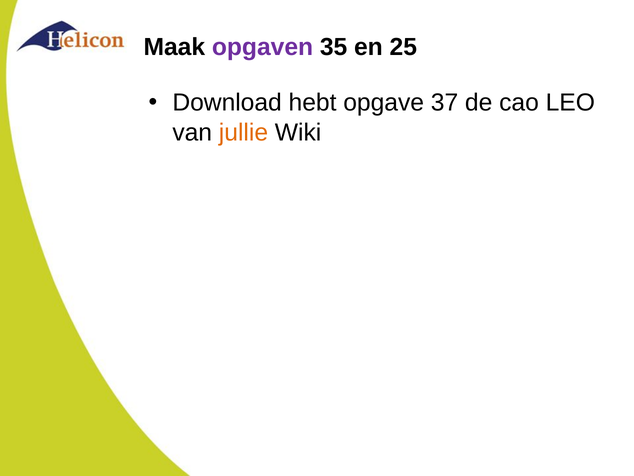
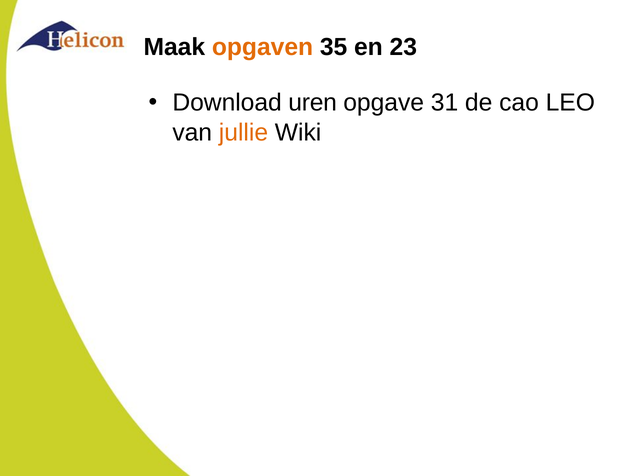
opgaven colour: purple -> orange
25: 25 -> 23
hebt: hebt -> uren
37: 37 -> 31
